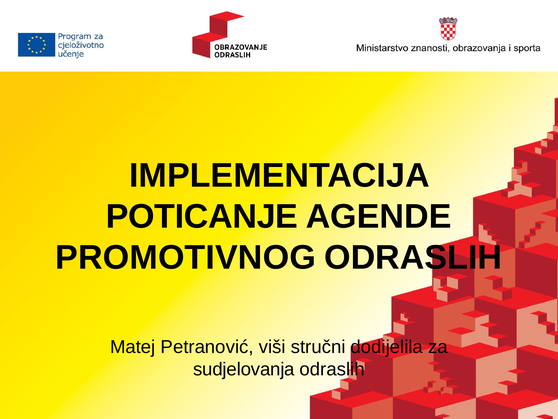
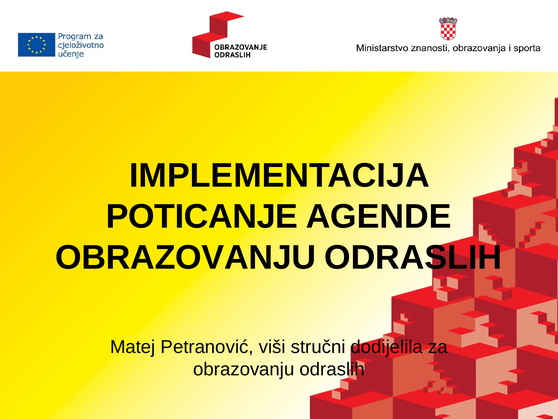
PROMOTIVNOG at (186, 257): PROMOTIVNOG -> OBRAZOVANJU
sudjelovanja at (244, 369): sudjelovanja -> obrazovanju
